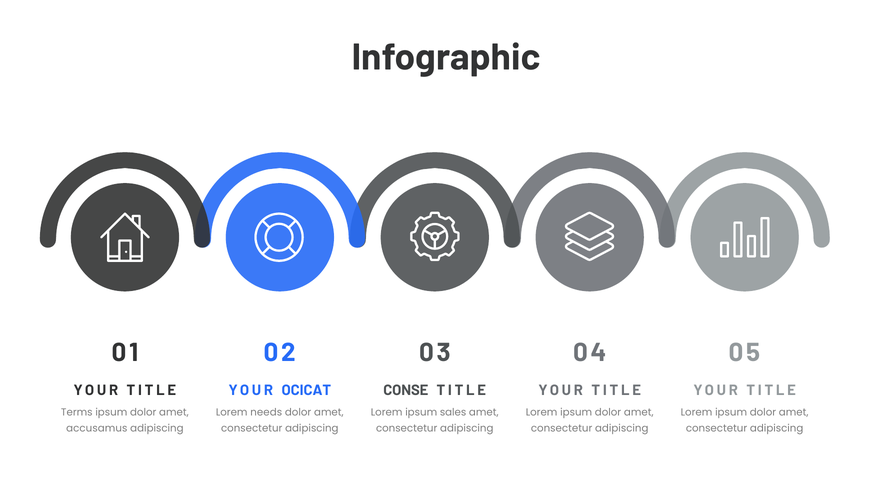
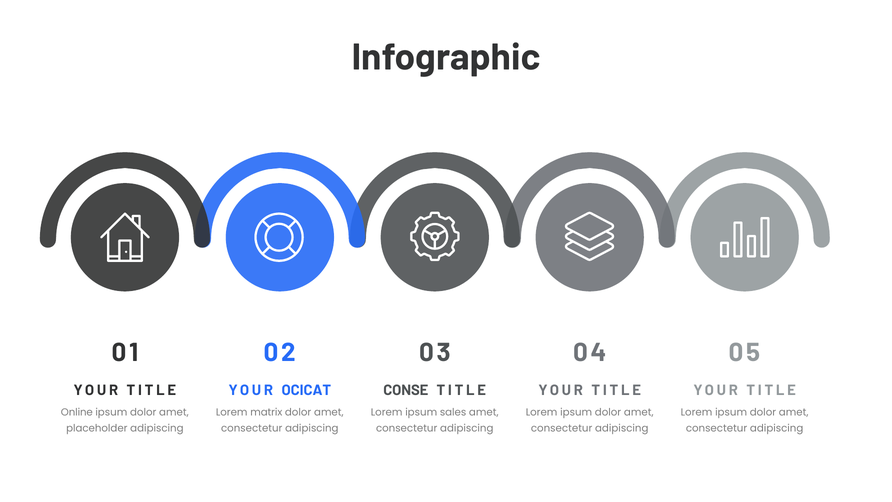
Terms: Terms -> Online
needs: needs -> matrix
accusamus: accusamus -> placeholder
